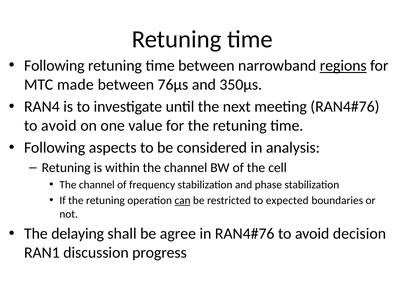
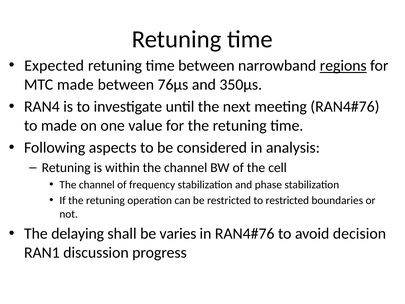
Following at (54, 66): Following -> Expected
avoid at (59, 125): avoid -> made
can underline: present -> none
to expected: expected -> restricted
agree: agree -> varies
